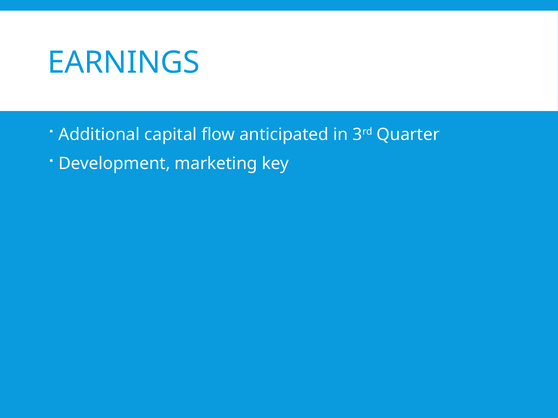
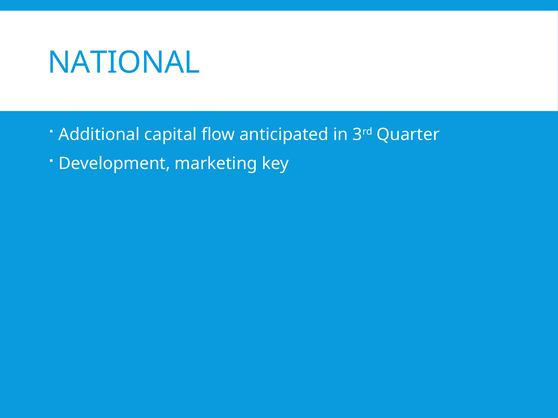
EARNINGS: EARNINGS -> NATIONAL
